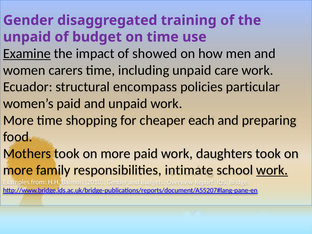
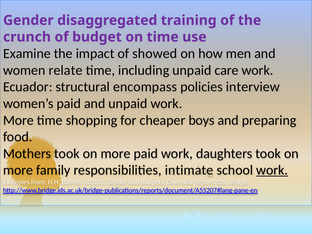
unpaid at (27, 37): unpaid -> crunch
Examine underline: present -> none
carers: carers -> relate
particular: particular -> interview
each: each -> boys
